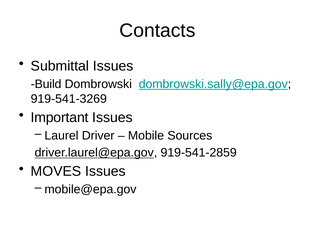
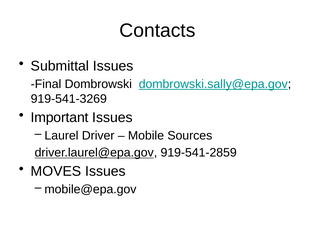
Build: Build -> Final
